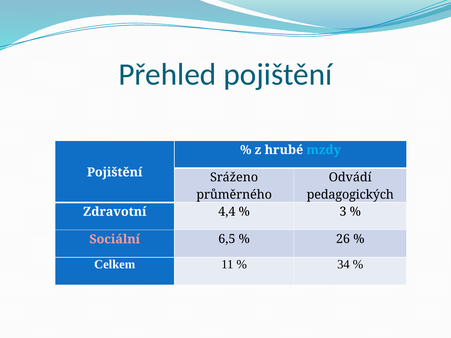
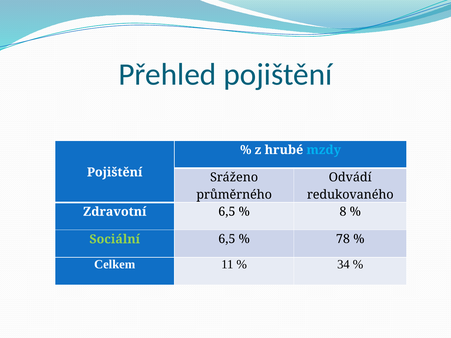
pedagogických: pedagogických -> redukovaného
Zdravotní 4,4: 4,4 -> 6,5
3: 3 -> 8
Sociální colour: pink -> light green
26: 26 -> 78
